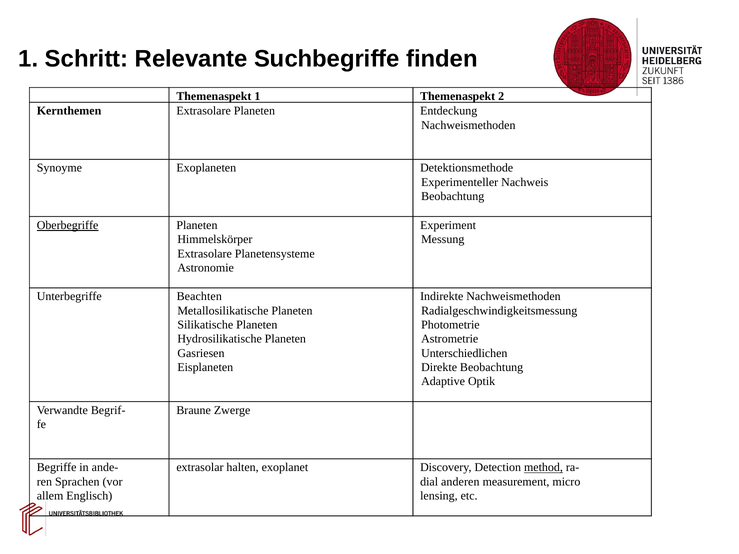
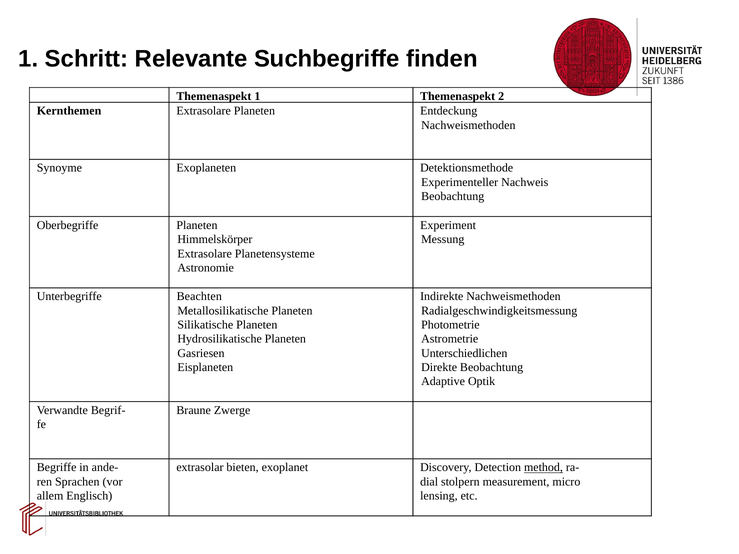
Oberbegriffe underline: present -> none
halten: halten -> bieten
anderen: anderen -> stolpern
